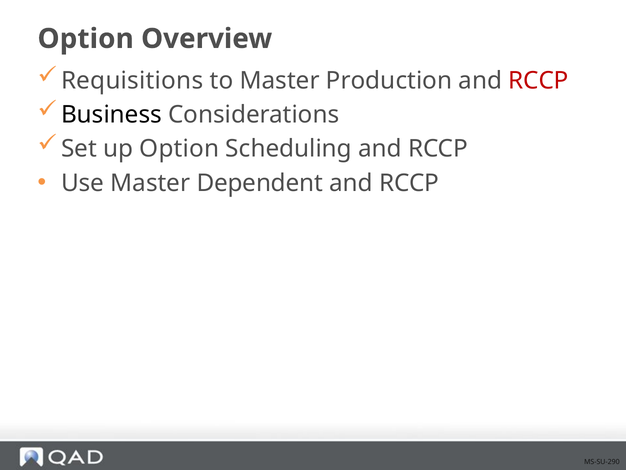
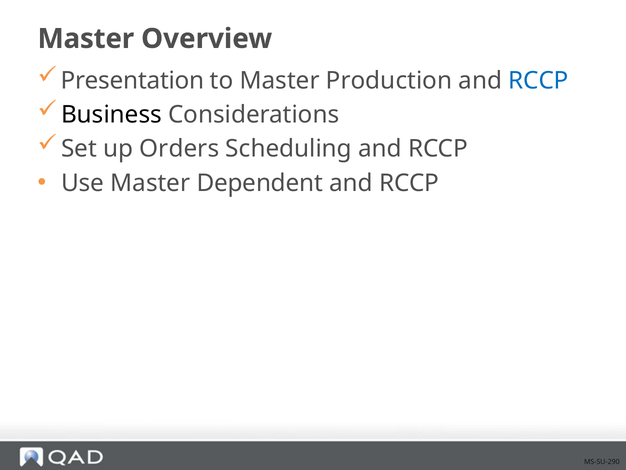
Option at (86, 39): Option -> Master
Requisitions: Requisitions -> Presentation
RCCP at (538, 80) colour: red -> blue
up Option: Option -> Orders
